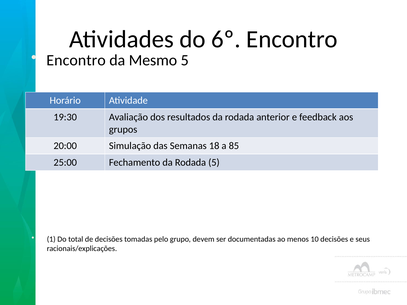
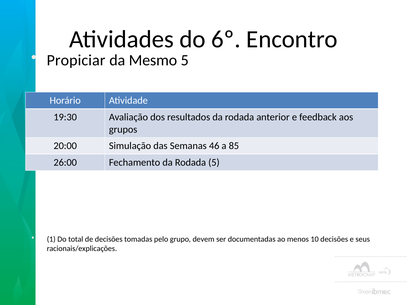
Encontro at (76, 60): Encontro -> Propiciar
18: 18 -> 46
25:00: 25:00 -> 26:00
